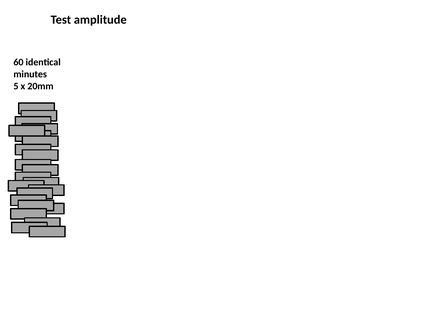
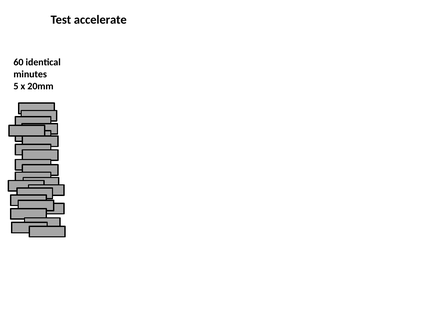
amplitude: amplitude -> accelerate
